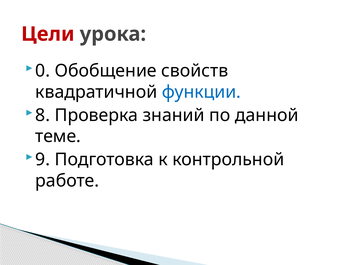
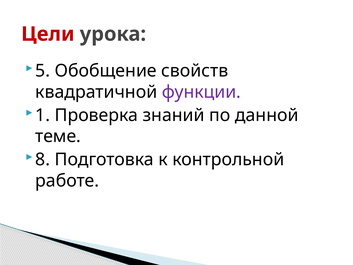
0: 0 -> 5
функции colour: blue -> purple
8: 8 -> 1
9: 9 -> 8
